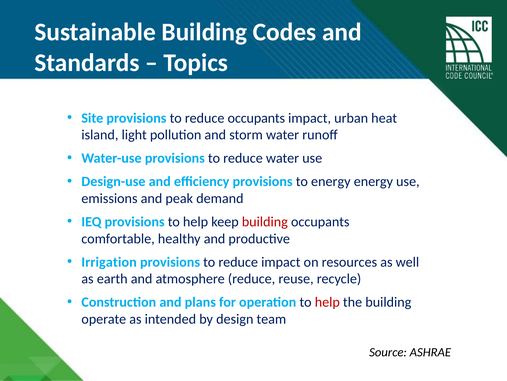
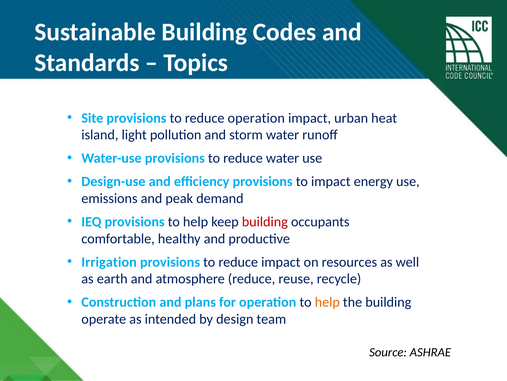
reduce occupants: occupants -> operation
to energy: energy -> impact
help at (327, 302) colour: red -> orange
